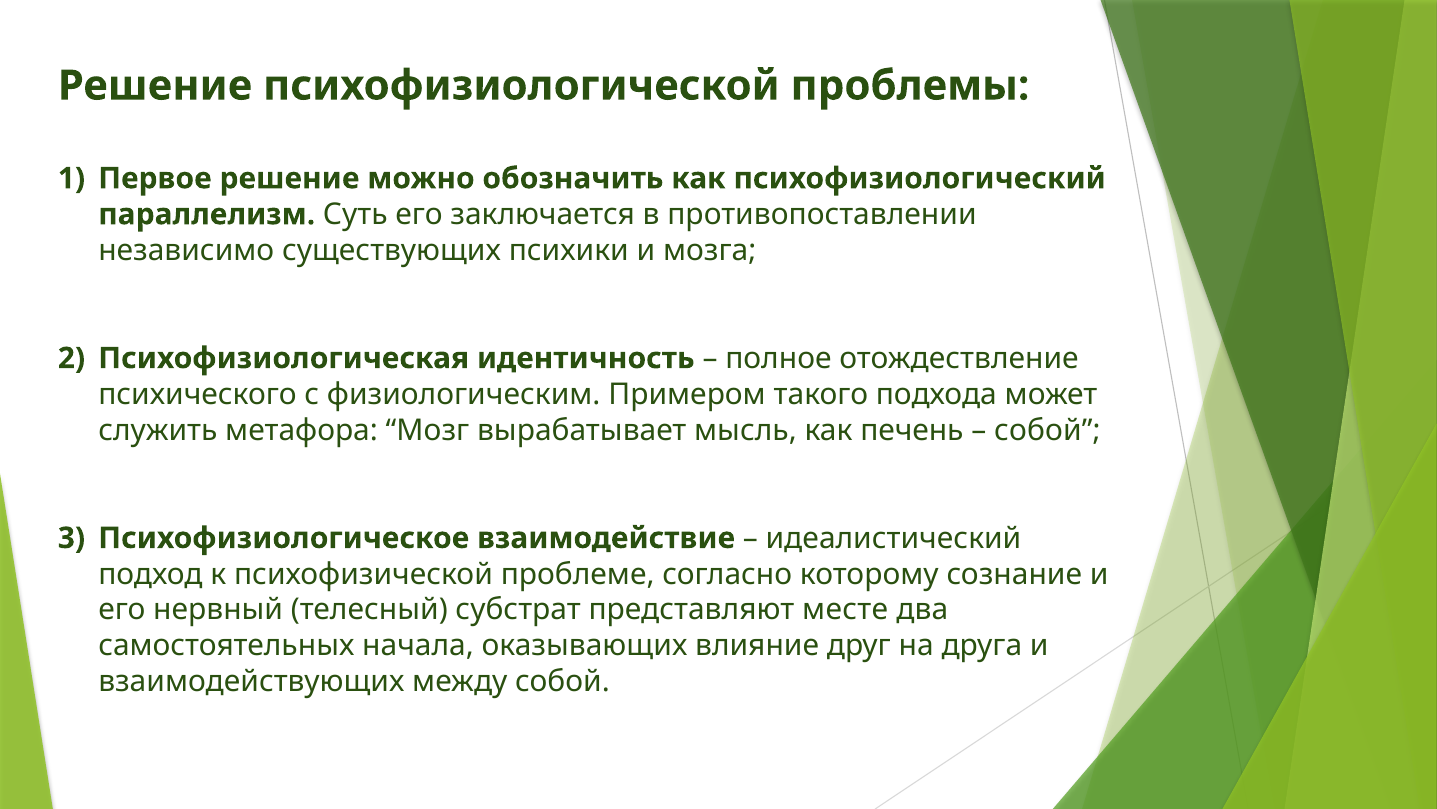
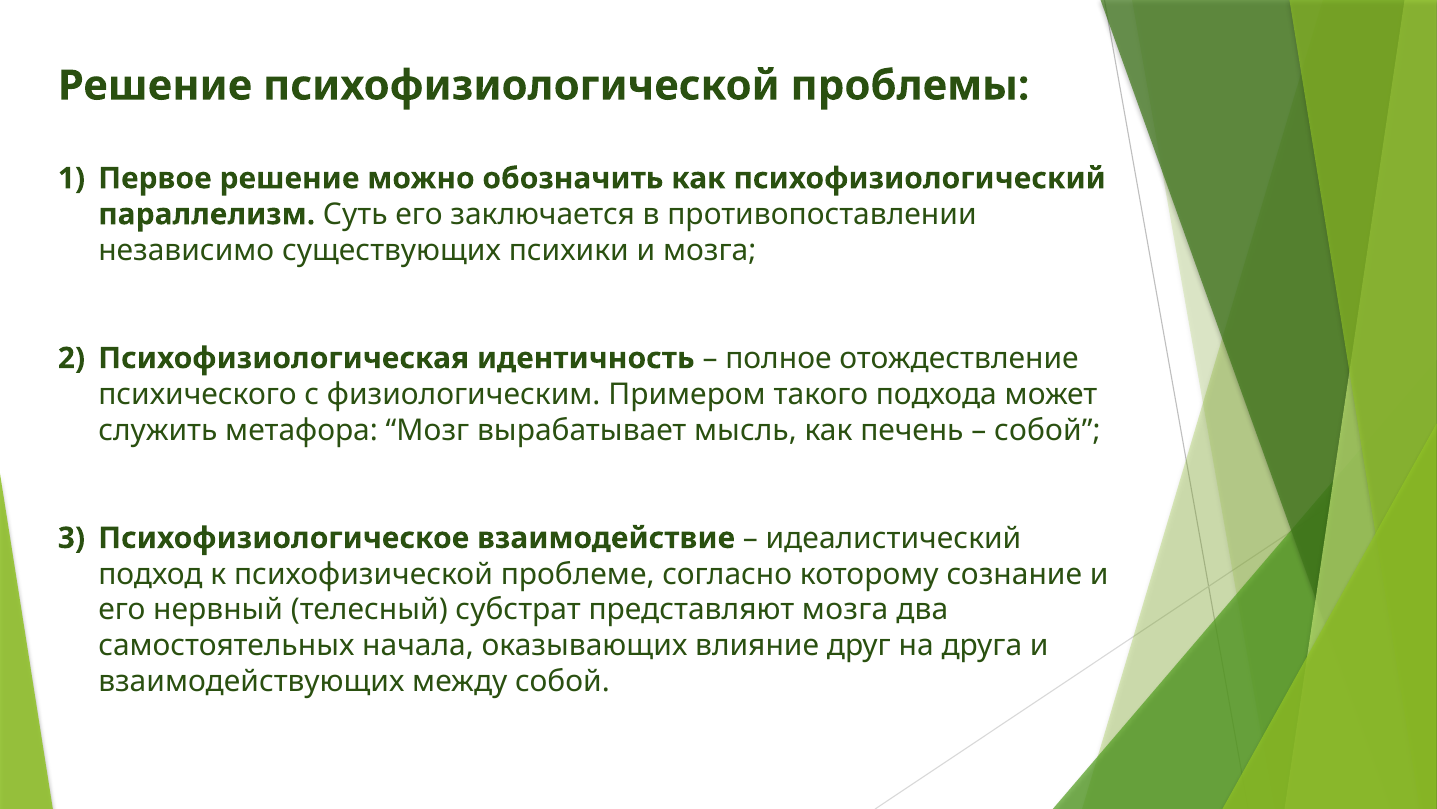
представляют месте: месте -> мозга
